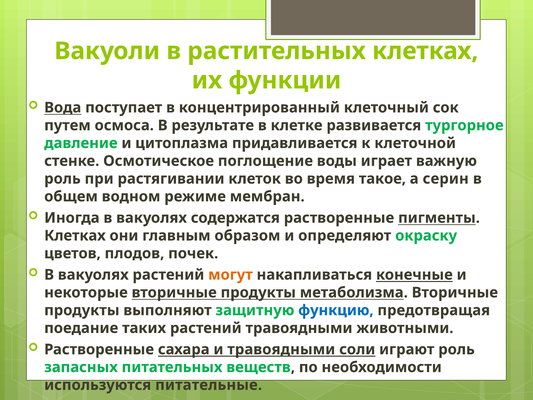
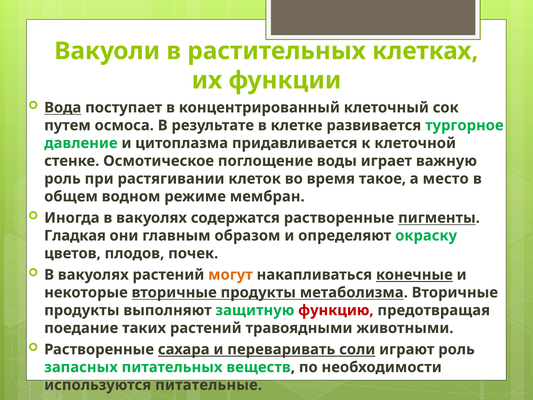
серин: серин -> место
Клетках at (75, 235): Клетках -> Гладкая
функцию colour: blue -> red
и травоядными: травоядными -> переваривать
